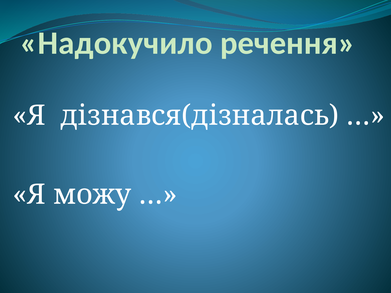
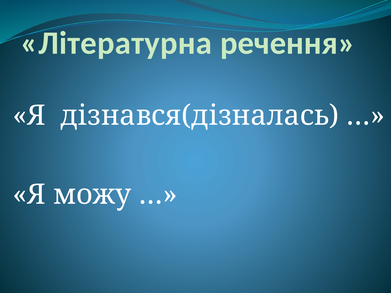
Надокучило: Надокучило -> Літературна
